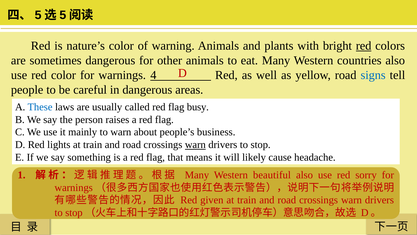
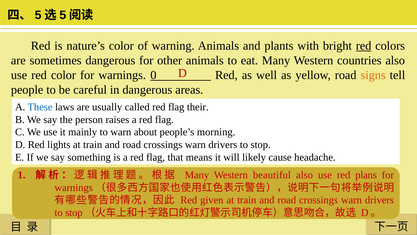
4: 4 -> 0
signs colour: blue -> orange
busy: busy -> their
business: business -> morning
warn at (195, 144) underline: present -> none
sorry: sorry -> plans
